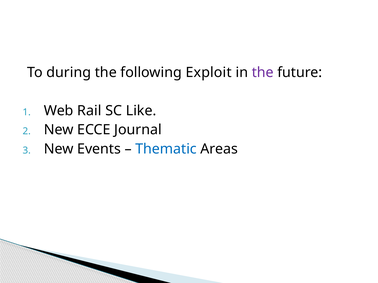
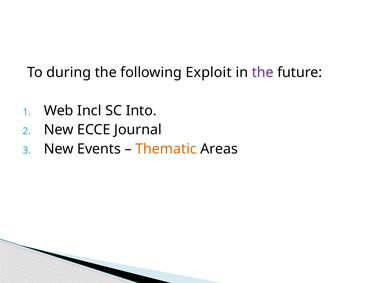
Rail: Rail -> Incl
Like: Like -> Into
Thematic colour: blue -> orange
